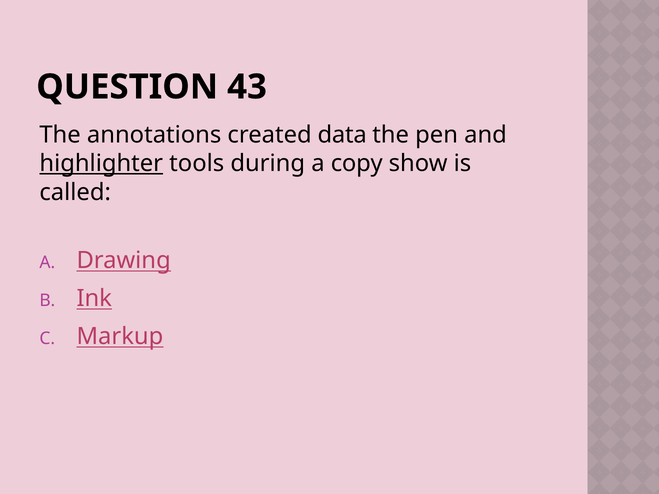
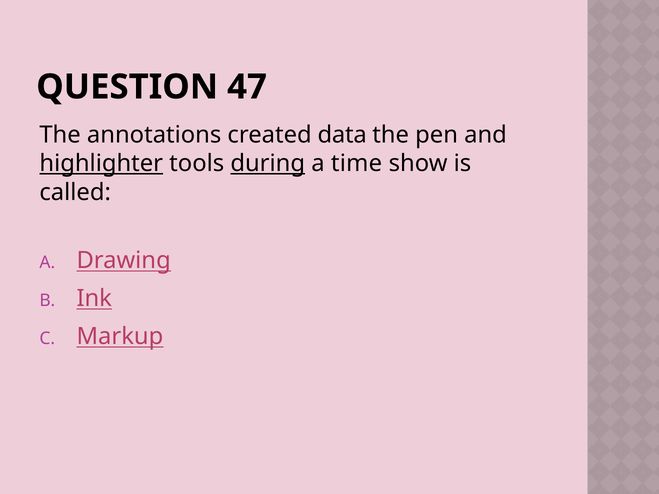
43: 43 -> 47
during underline: none -> present
copy: copy -> time
